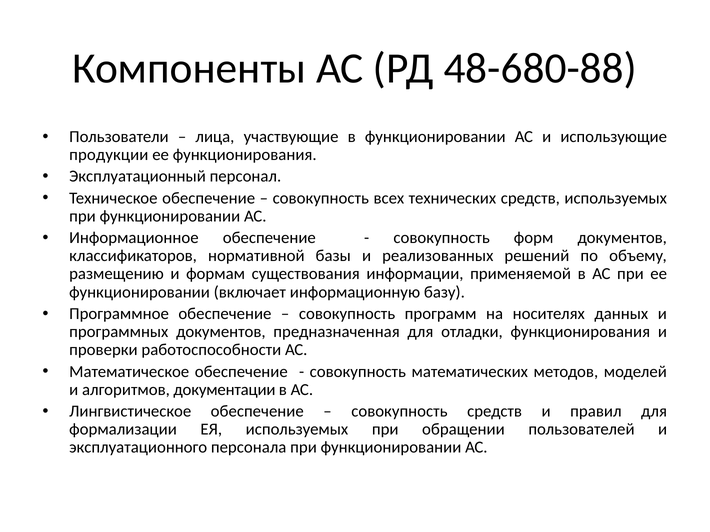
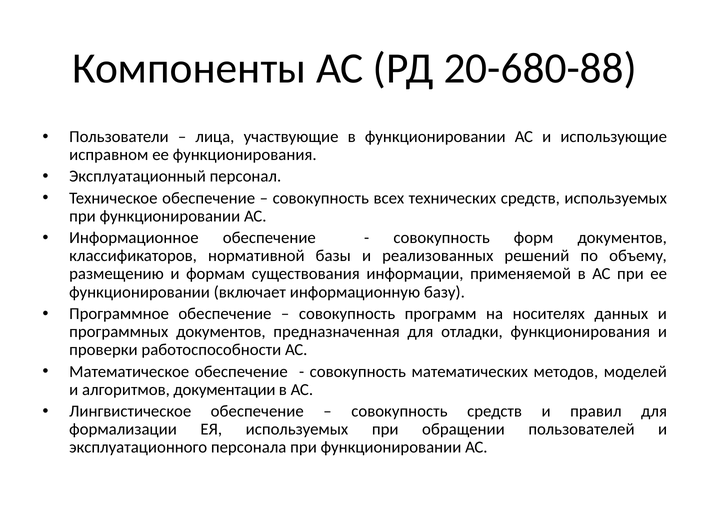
48-680-88: 48-680-88 -> 20-680-88
продукции: продукции -> исправном
